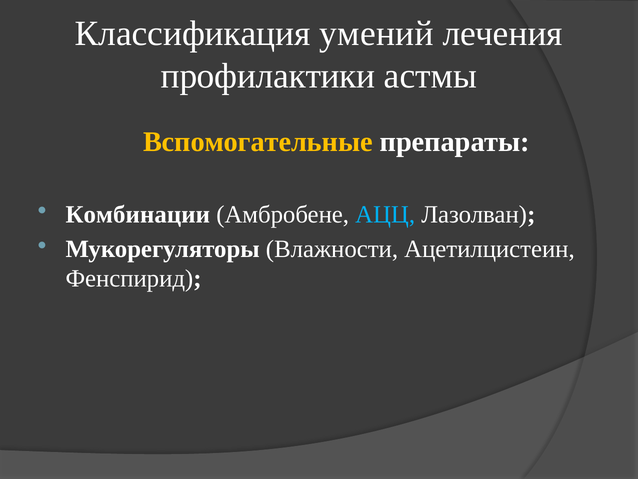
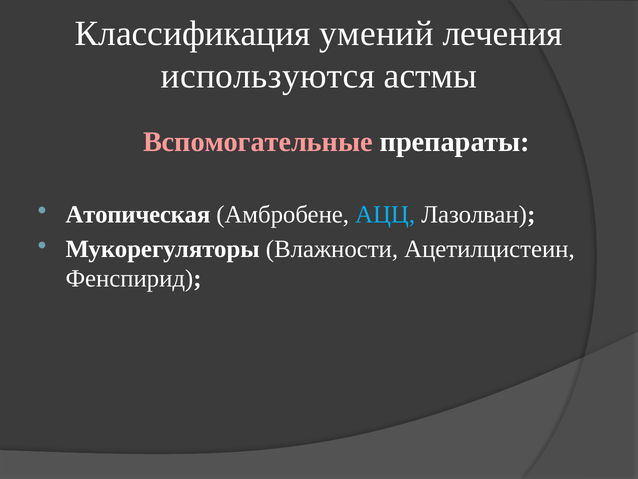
профилактики: профилактики -> используются
Вспомогательные colour: yellow -> pink
Комбинации: Комбинации -> Атопическая
